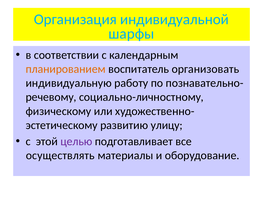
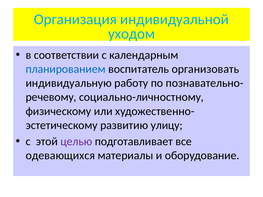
шарфы: шарфы -> уходом
планированием colour: orange -> blue
осуществлять: осуществлять -> одевающихся
